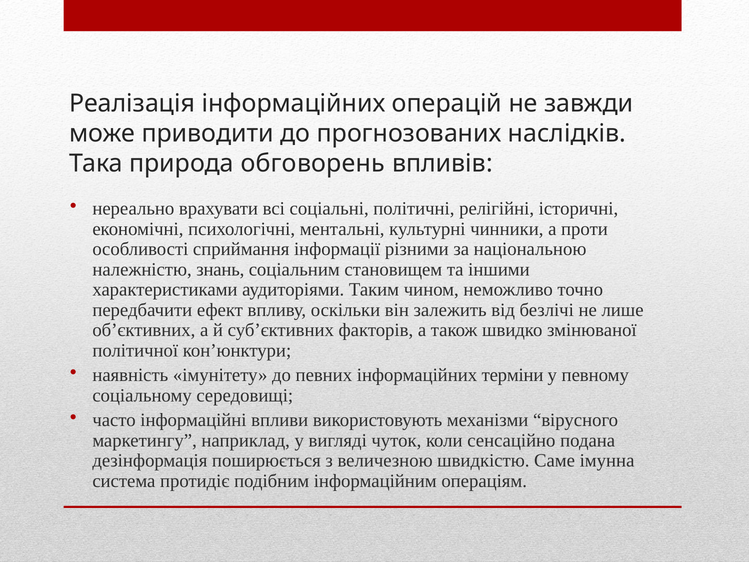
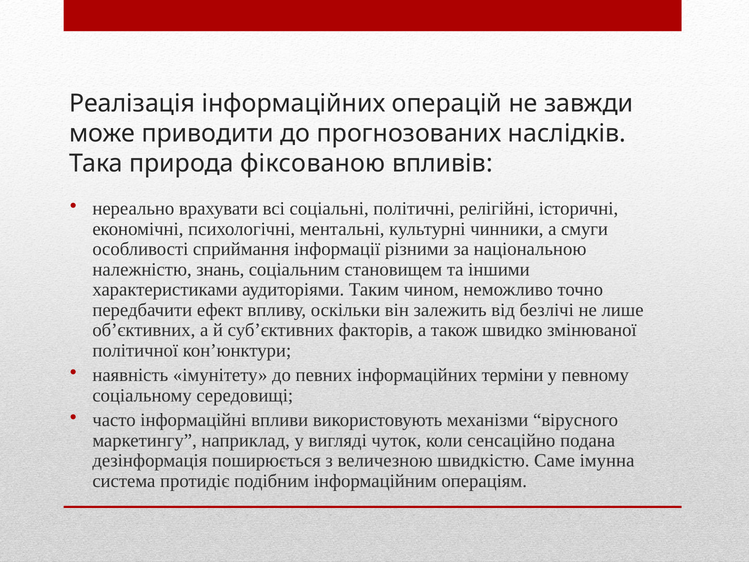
обговорень: обговорень -> фіксованою
проти: проти -> смуги
